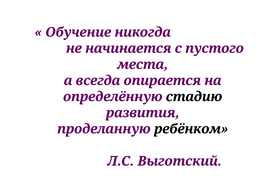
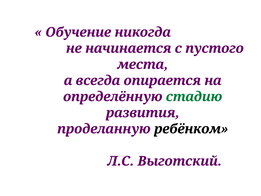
стадию colour: black -> green
